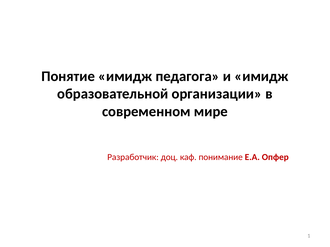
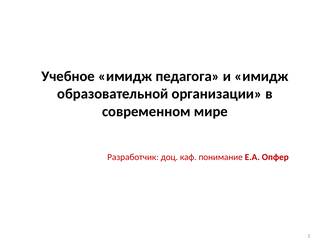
Понятие: Понятие -> Учебное
